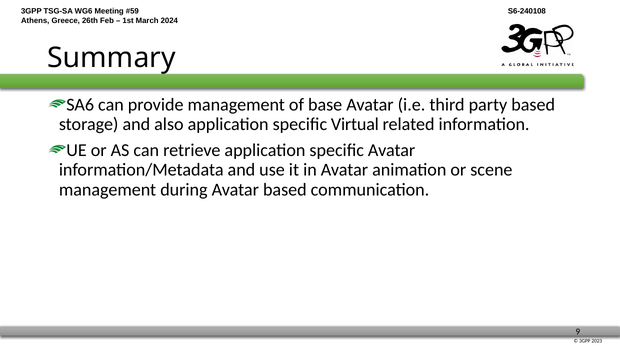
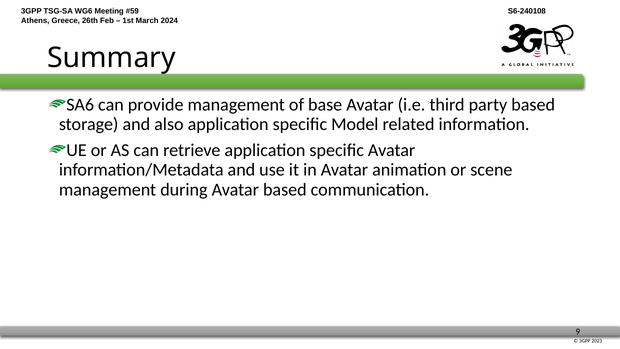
Virtual: Virtual -> Model
